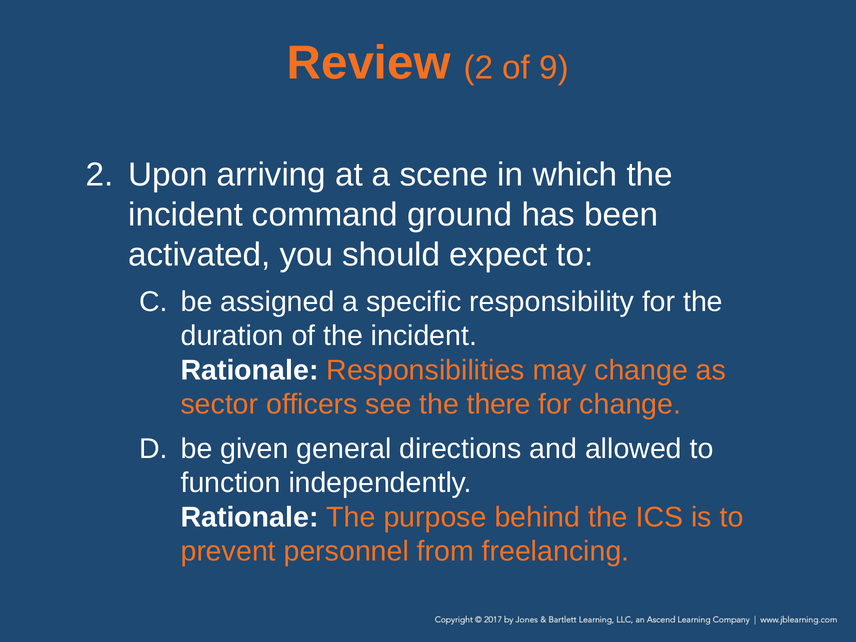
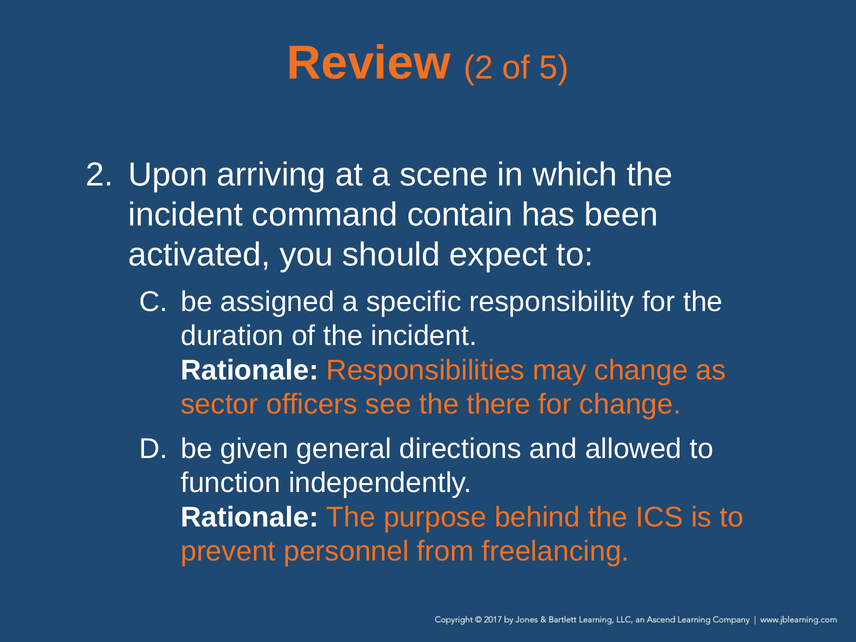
9: 9 -> 5
ground: ground -> contain
